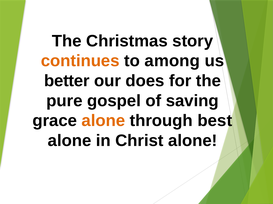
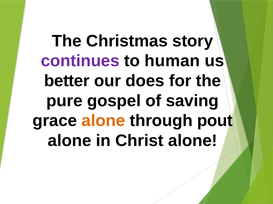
continues colour: orange -> purple
among: among -> human
best: best -> pout
